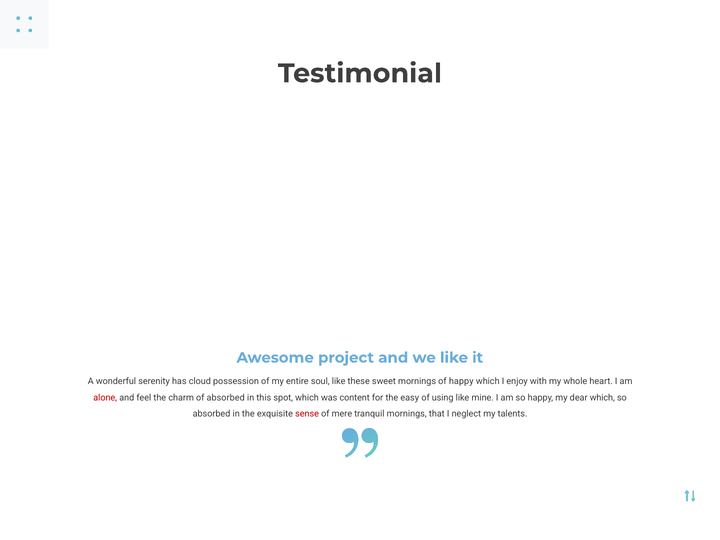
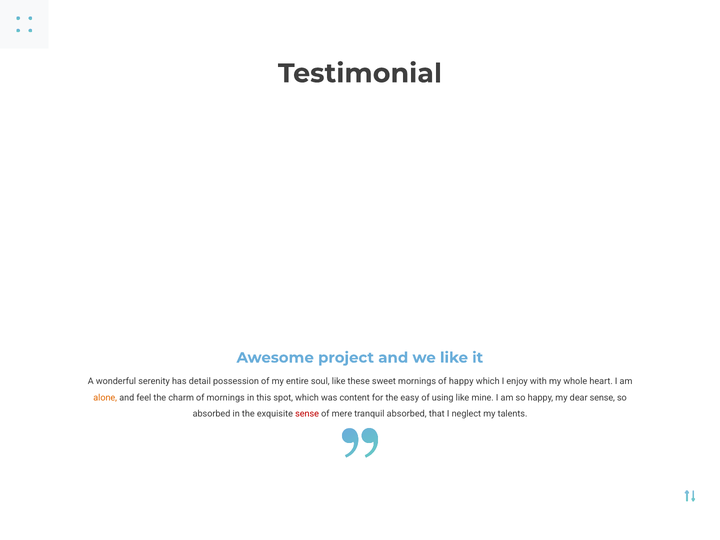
cloud: cloud -> detail
alone colour: red -> orange
of absorbed: absorbed -> mornings
dear which: which -> sense
mornings at (407, 414): mornings -> absorbed
